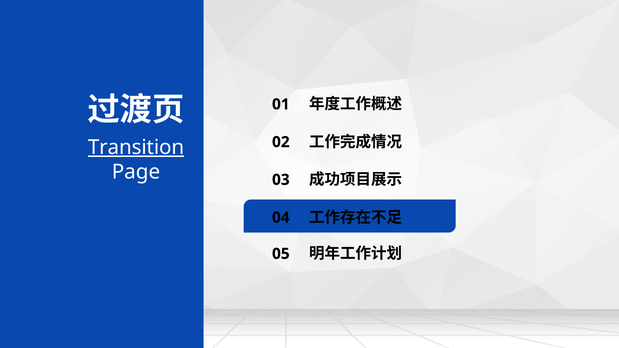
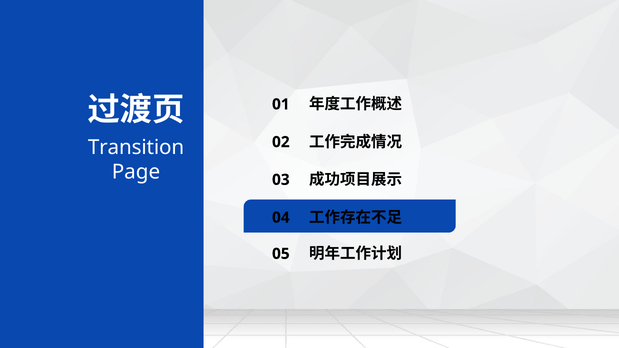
Transition underline: present -> none
